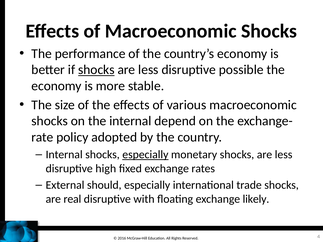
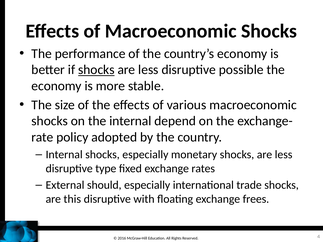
especially at (145, 155) underline: present -> none
high: high -> type
real: real -> this
likely: likely -> frees
